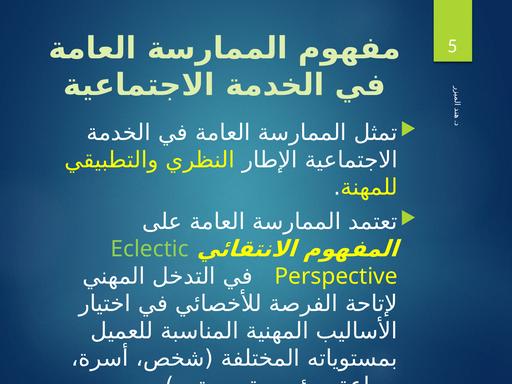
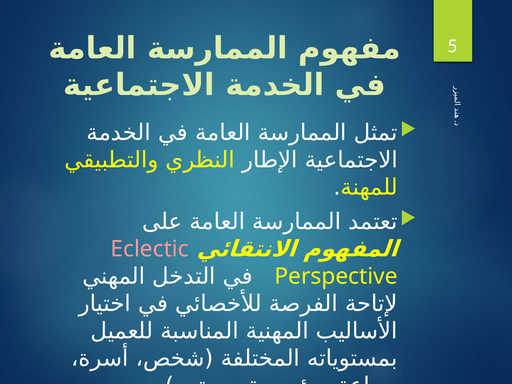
Eclectic colour: light green -> pink
